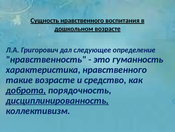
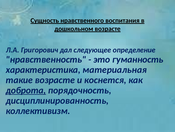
характеристика нравственного: нравственного -> материальная
средство: средство -> коснется
дисциплинированность underline: present -> none
